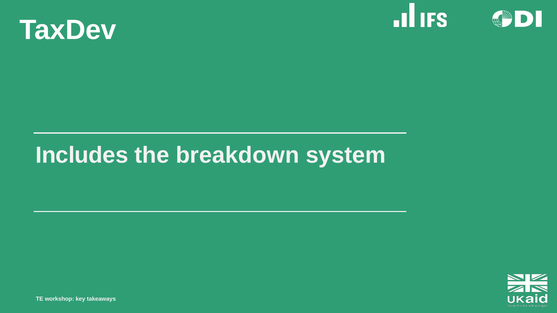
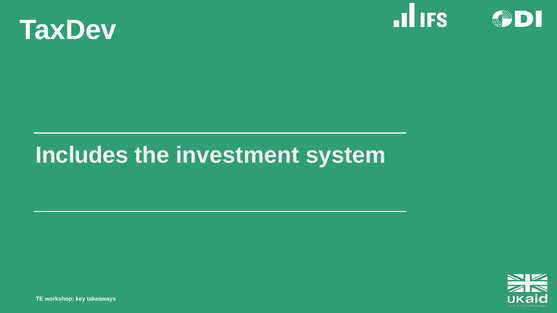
breakdown: breakdown -> investment
